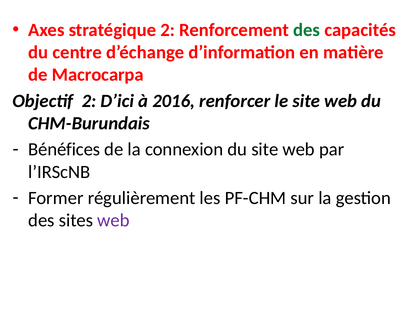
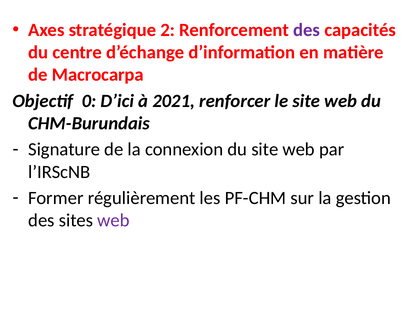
des at (307, 30) colour: green -> purple
Objectif 2: 2 -> 0
2016: 2016 -> 2021
Bénéfices: Bénéfices -> Signature
